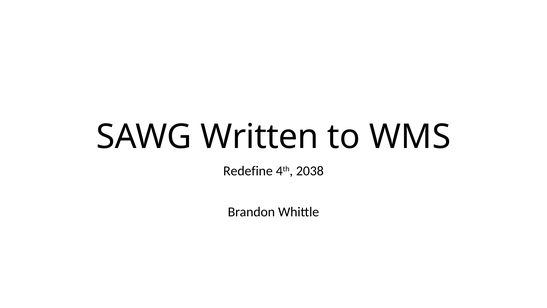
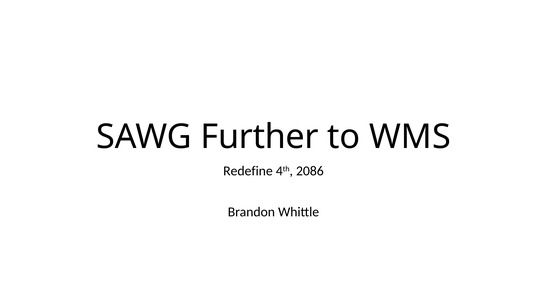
Written: Written -> Further
2038: 2038 -> 2086
